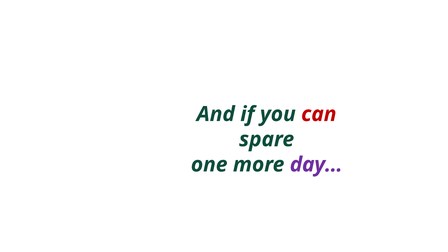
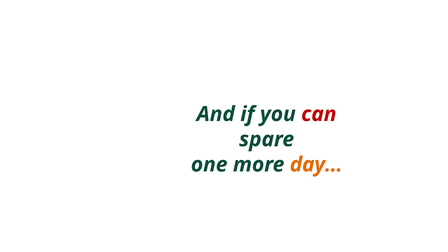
day… colour: purple -> orange
